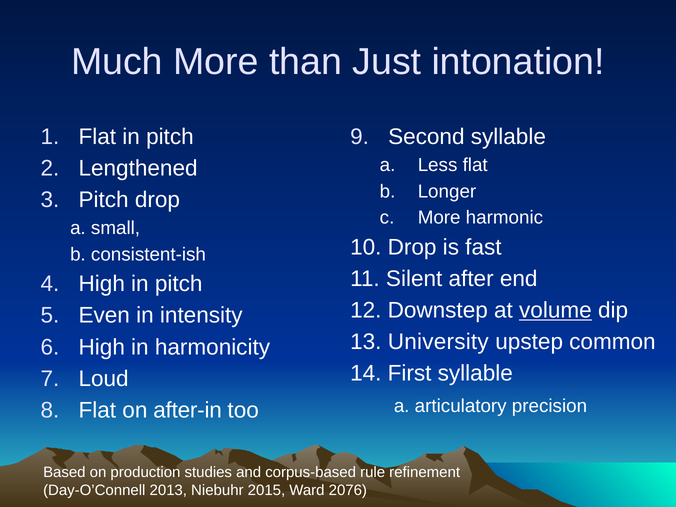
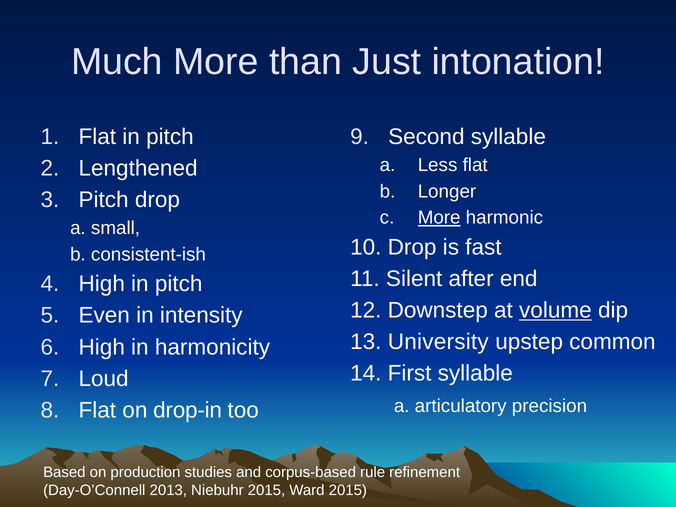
More at (439, 218) underline: none -> present
after-in: after-in -> drop-in
Ward 2076: 2076 -> 2015
